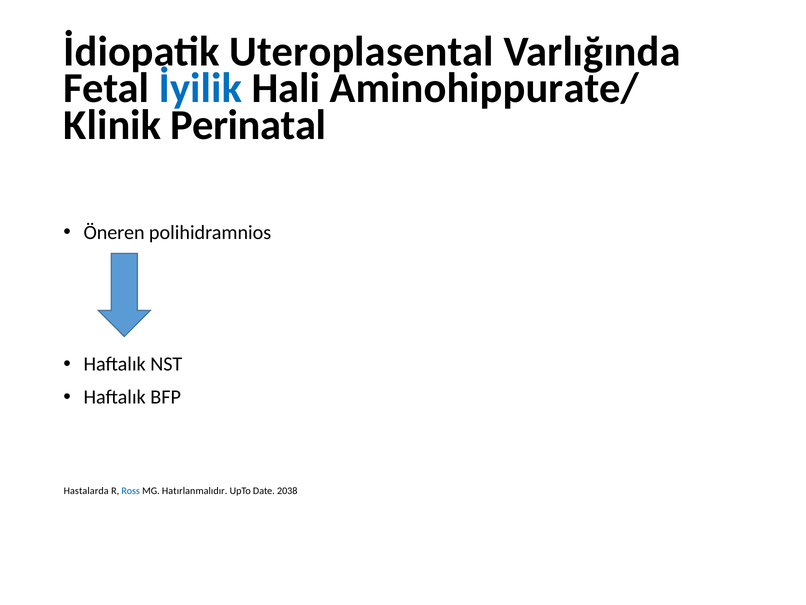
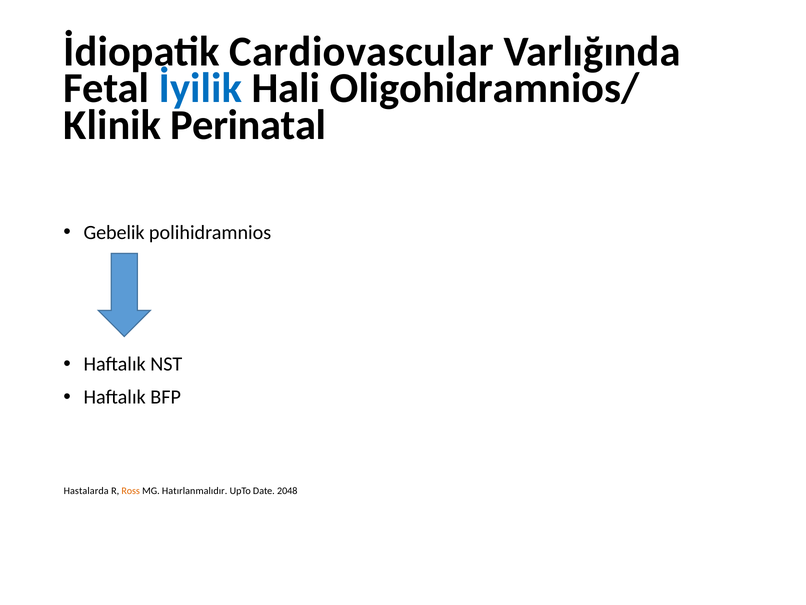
Uteroplasental: Uteroplasental -> Cardiovascular
Aminohippurate/: Aminohippurate/ -> Oligohidramnios/
Öneren: Öneren -> Gebelik
Ross colour: blue -> orange
2038: 2038 -> 2048
